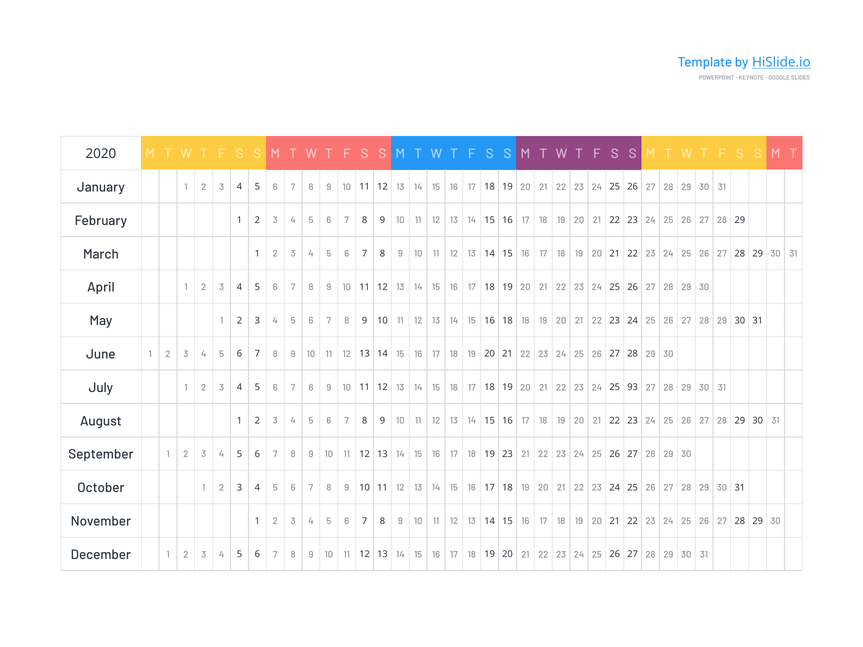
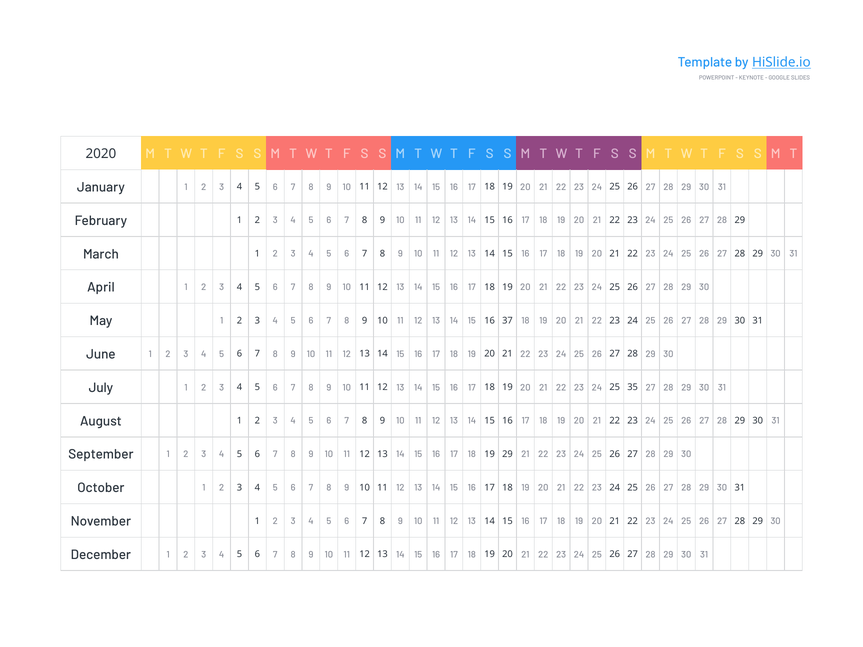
16 18: 18 -> 37
93: 93 -> 35
19 23: 23 -> 29
